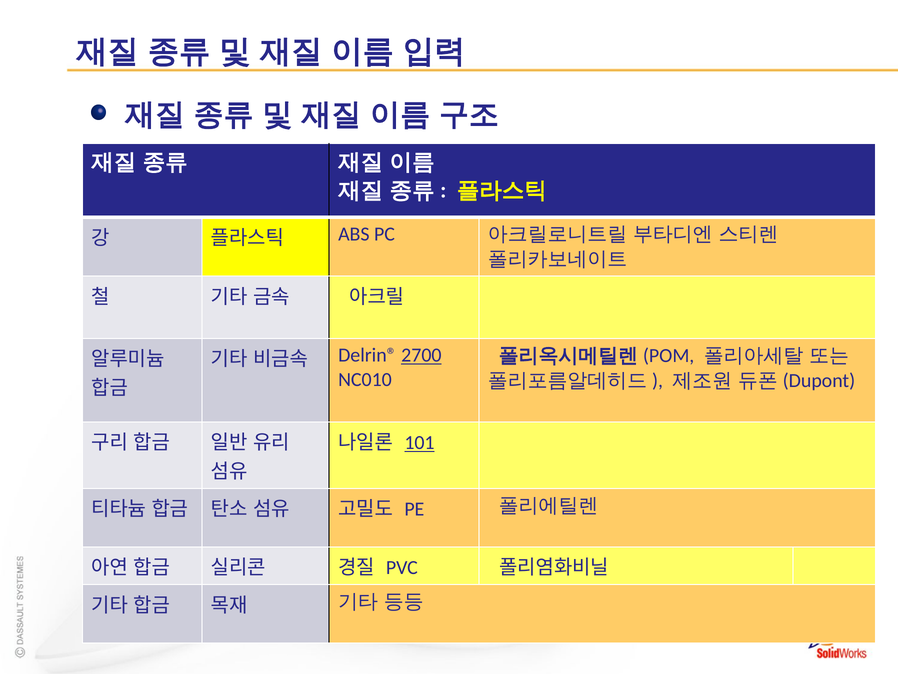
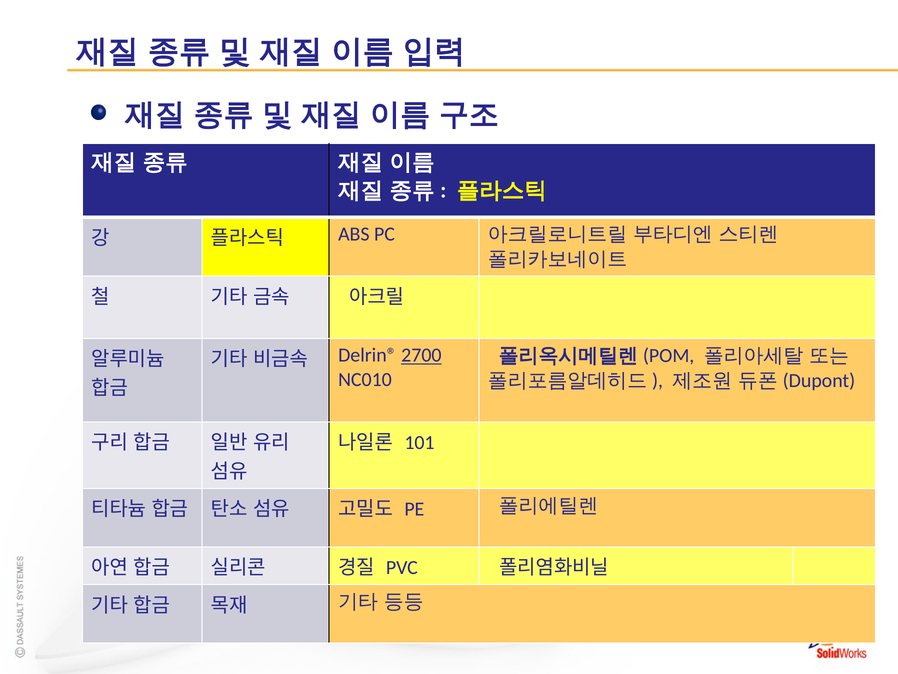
101 underline: present -> none
